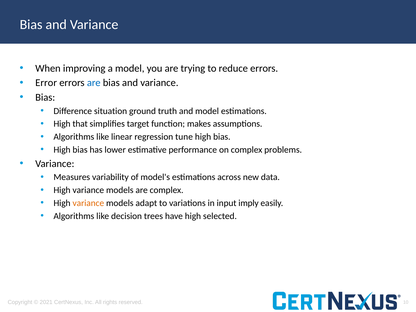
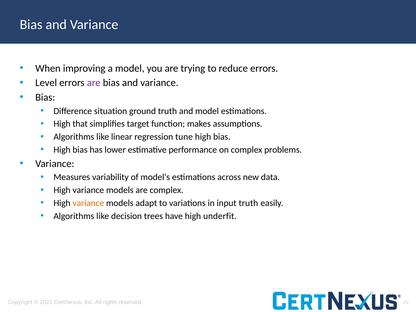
Error: Error -> Level
are at (94, 83) colour: blue -> purple
input imply: imply -> truth
selected: selected -> underfit
